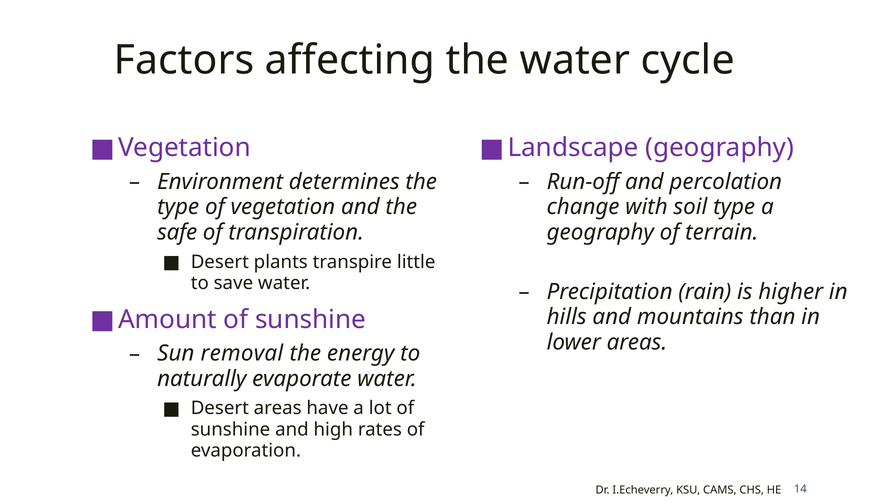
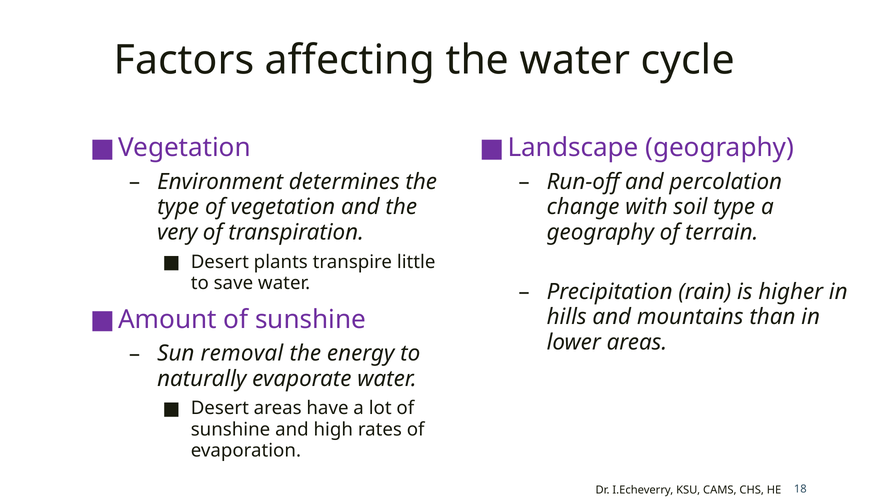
safe: safe -> very
14: 14 -> 18
